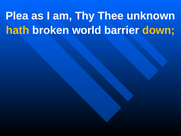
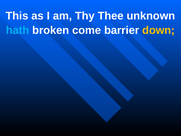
Plea: Plea -> This
hath colour: yellow -> light blue
world: world -> come
